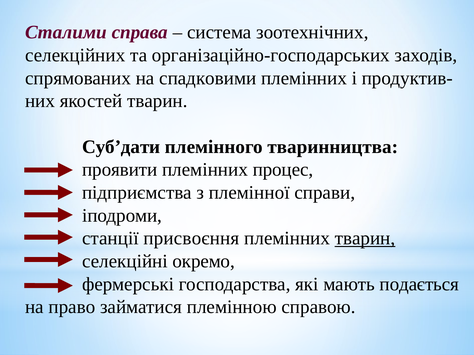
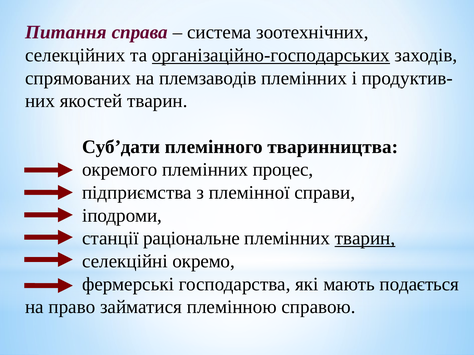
Сталими: Сталими -> Питання
організаційно-господарських underline: none -> present
спадковими: спадковими -> племзаводів
проявити: проявити -> окремого
присвоєння: присвоєння -> раціональне
